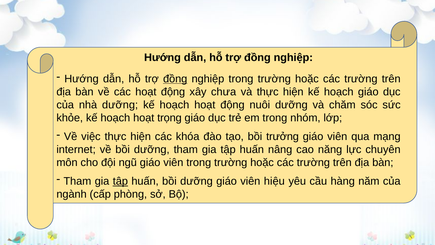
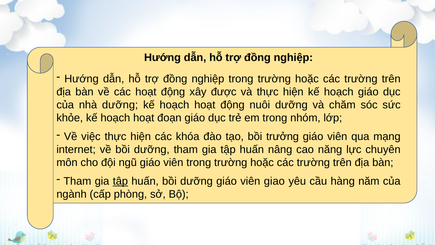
đồng at (175, 79) underline: present -> none
chưa: chưa -> được
trọng: trọng -> đoạn
hiệu: hiệu -> giao
